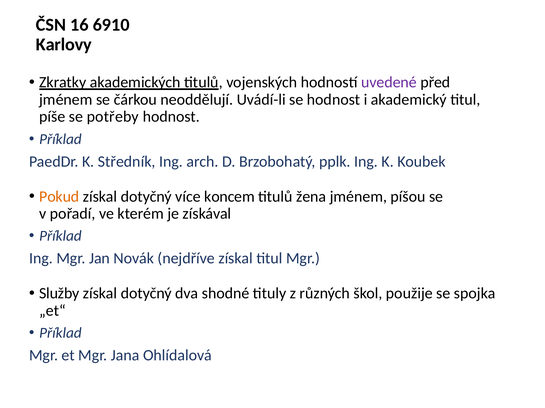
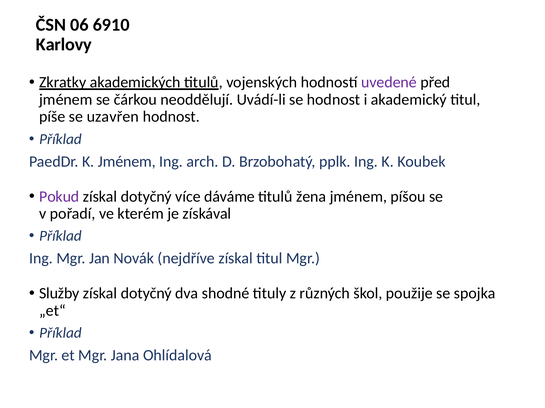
16: 16 -> 06
potřeby: potřeby -> uzavřen
K Středník: Středník -> Jménem
Pokud colour: orange -> purple
koncem: koncem -> dáváme
